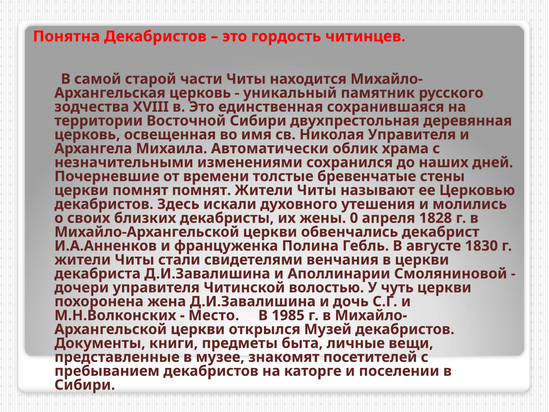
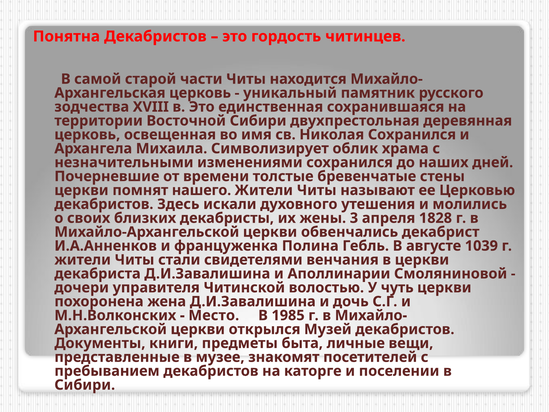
Николая Управителя: Управителя -> Сохранился
Автоматически: Автоматически -> Символизирует
помнят помнят: помнят -> нашего
0: 0 -> 3
1830: 1830 -> 1039
